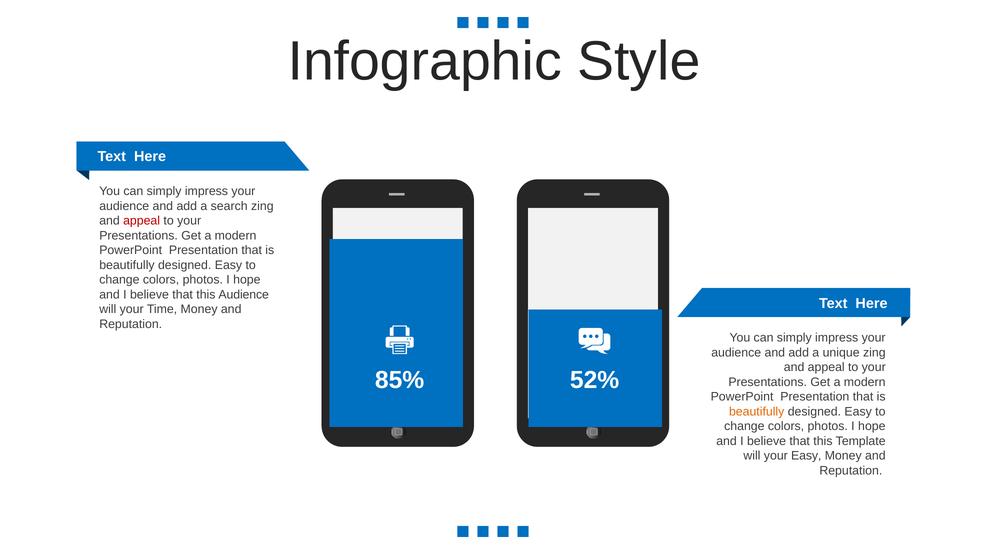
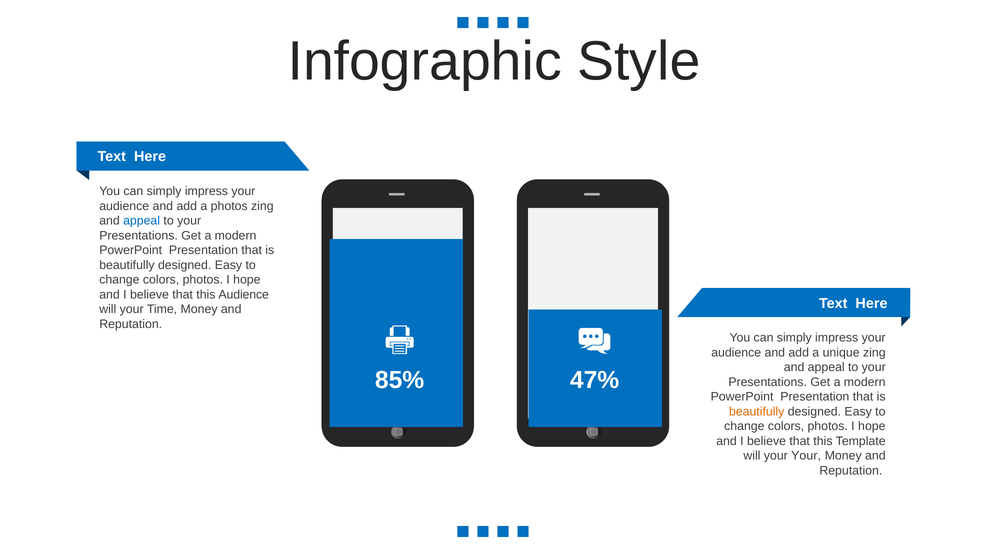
a search: search -> photos
appeal at (142, 221) colour: red -> blue
52%: 52% -> 47%
your Easy: Easy -> Your
